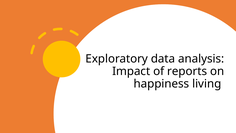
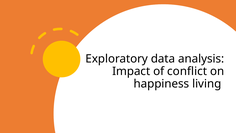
reports: reports -> conflict
